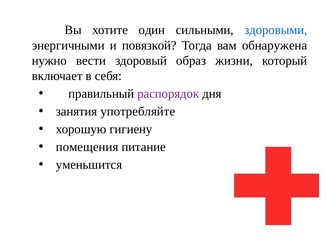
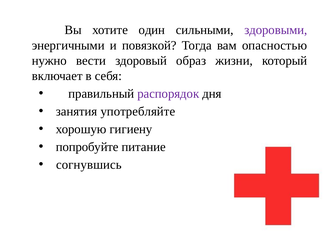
здоровыми colour: blue -> purple
обнаружена: обнаружена -> опасностью
помещения: помещения -> попробуйте
уменьшится: уменьшится -> согнувшись
